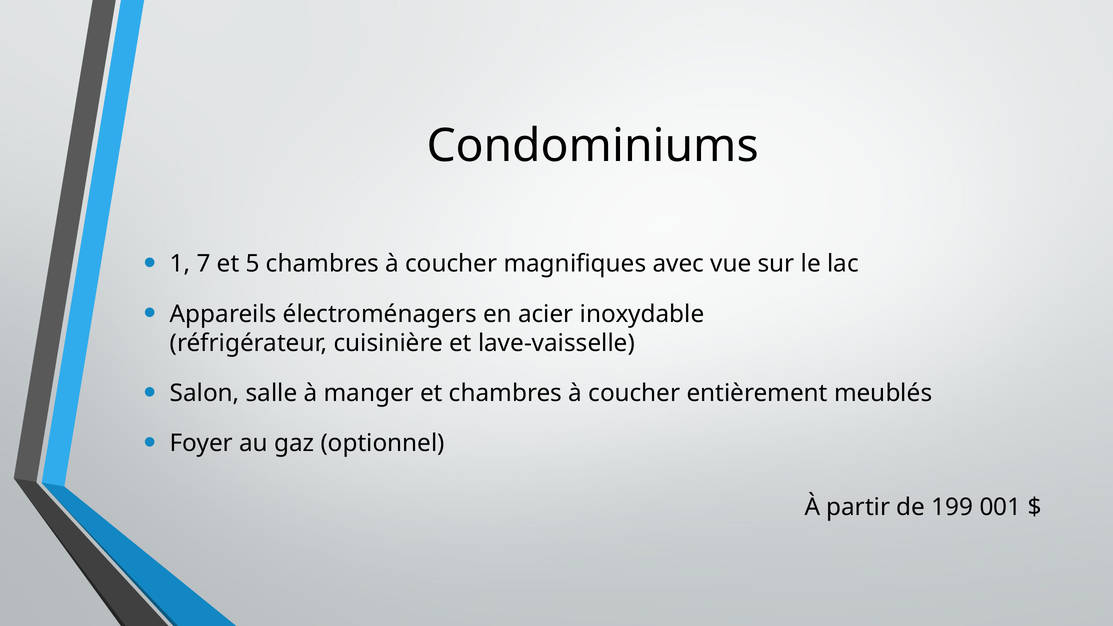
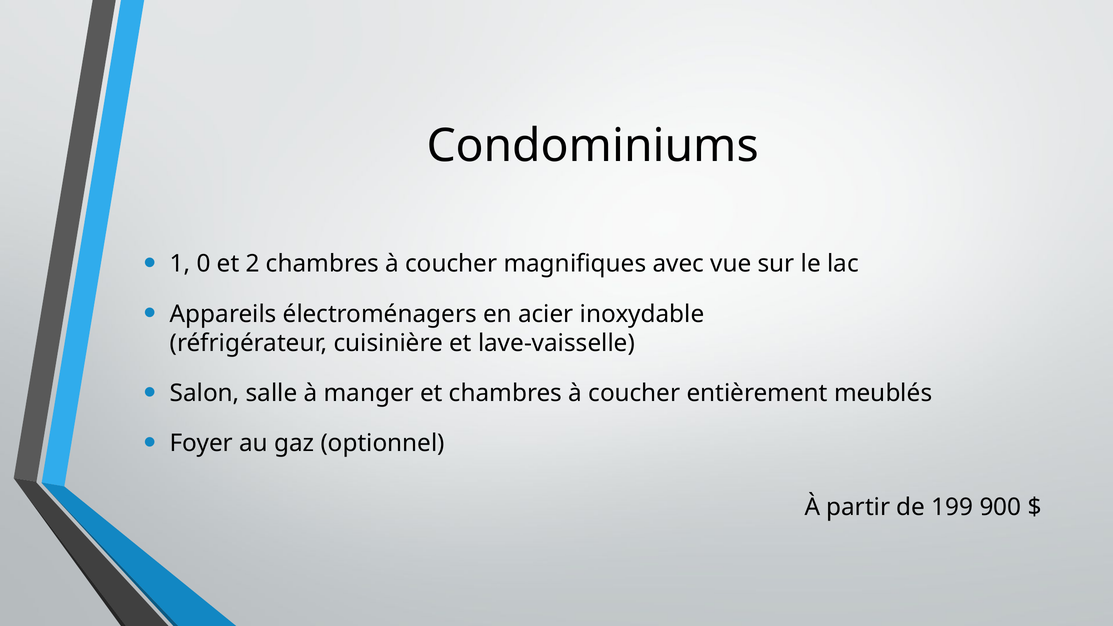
7: 7 -> 0
5: 5 -> 2
001: 001 -> 900
